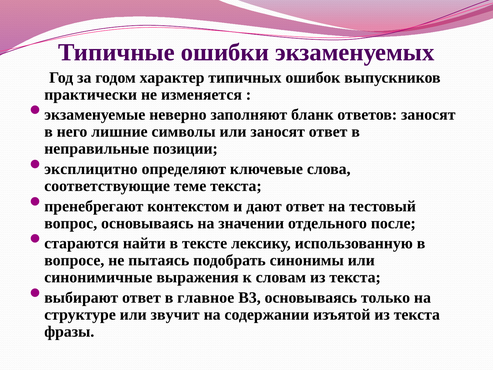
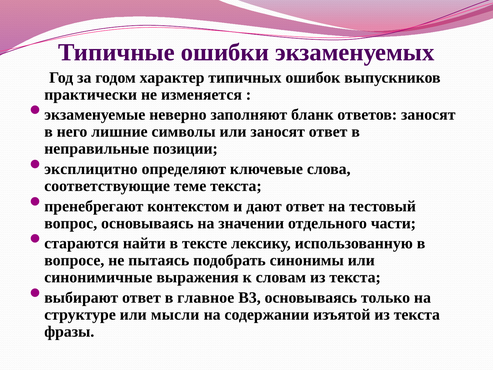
после: после -> части
звучит: звучит -> мысли
